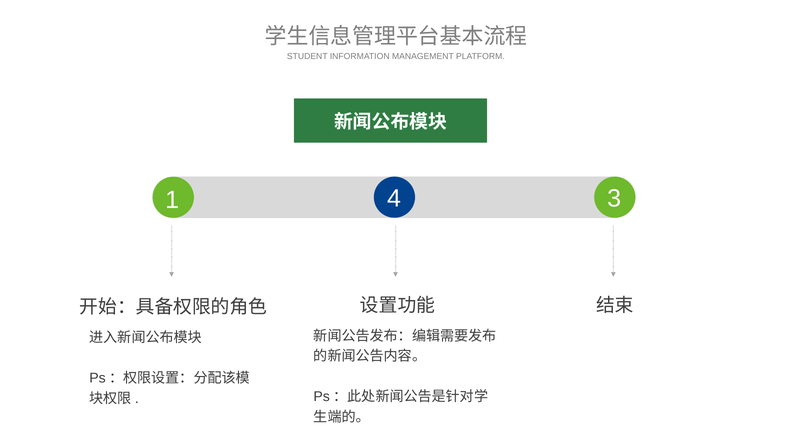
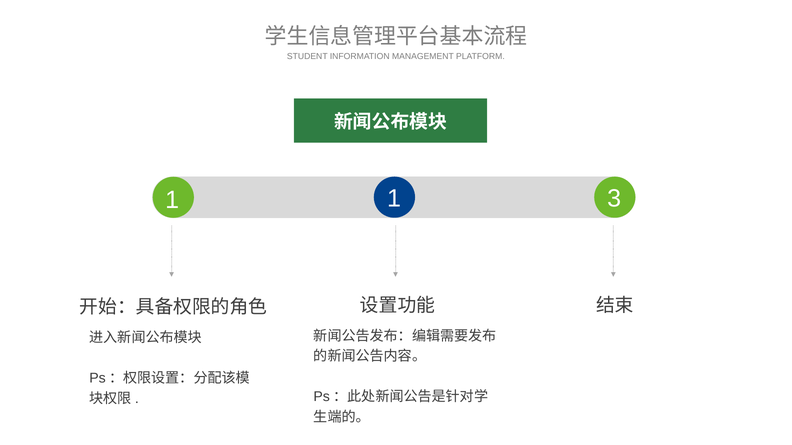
1 4: 4 -> 1
